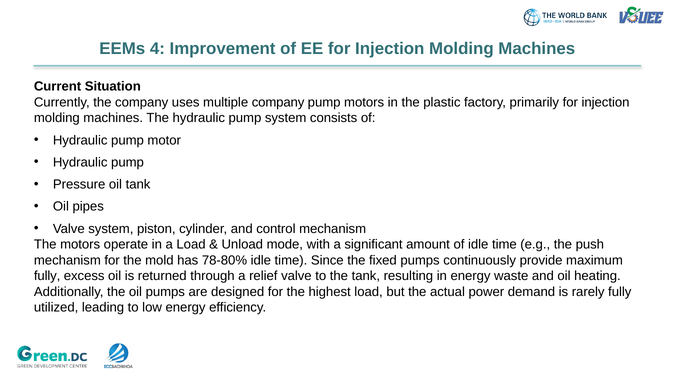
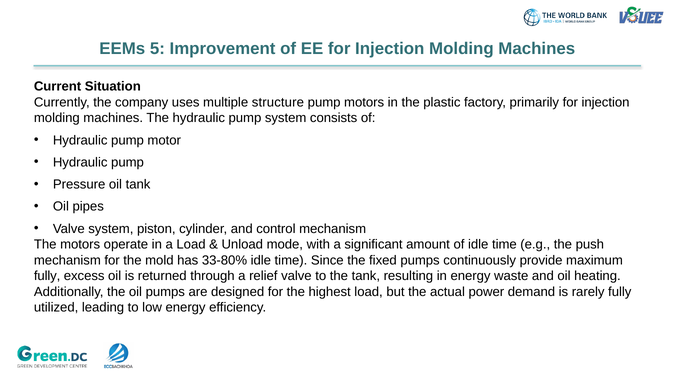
4: 4 -> 5
multiple company: company -> structure
78-80%: 78-80% -> 33-80%
